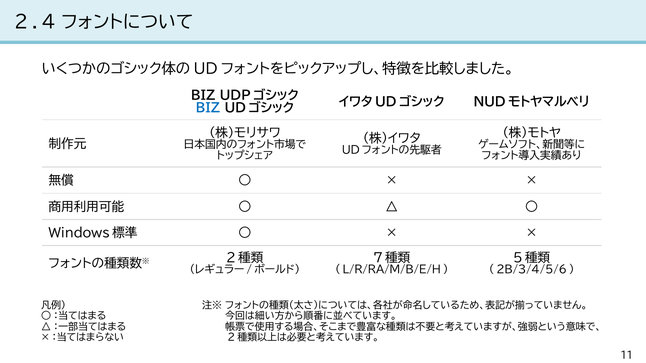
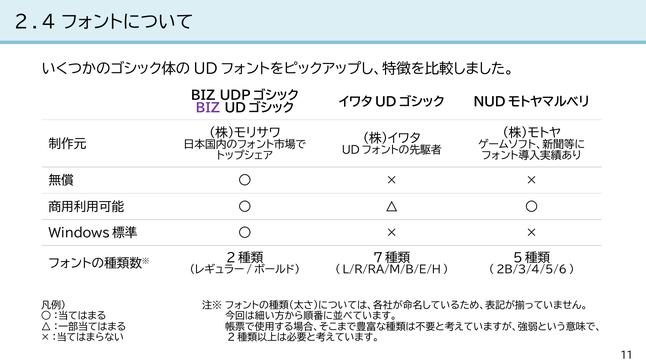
BIZ at (208, 108) colour: blue -> purple
